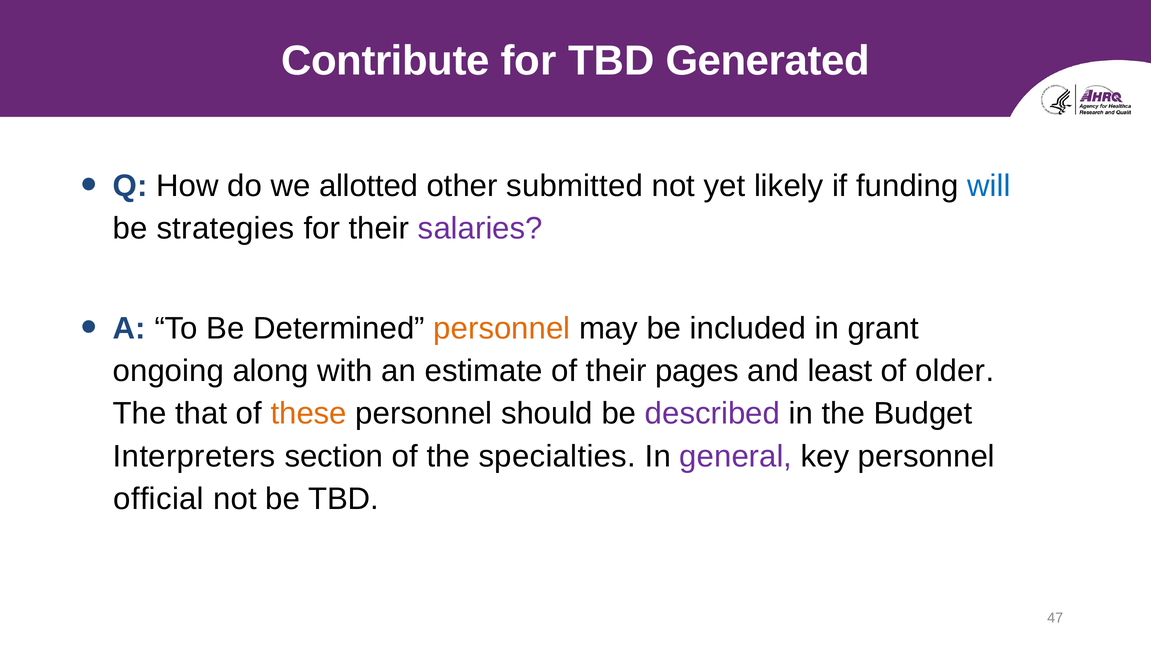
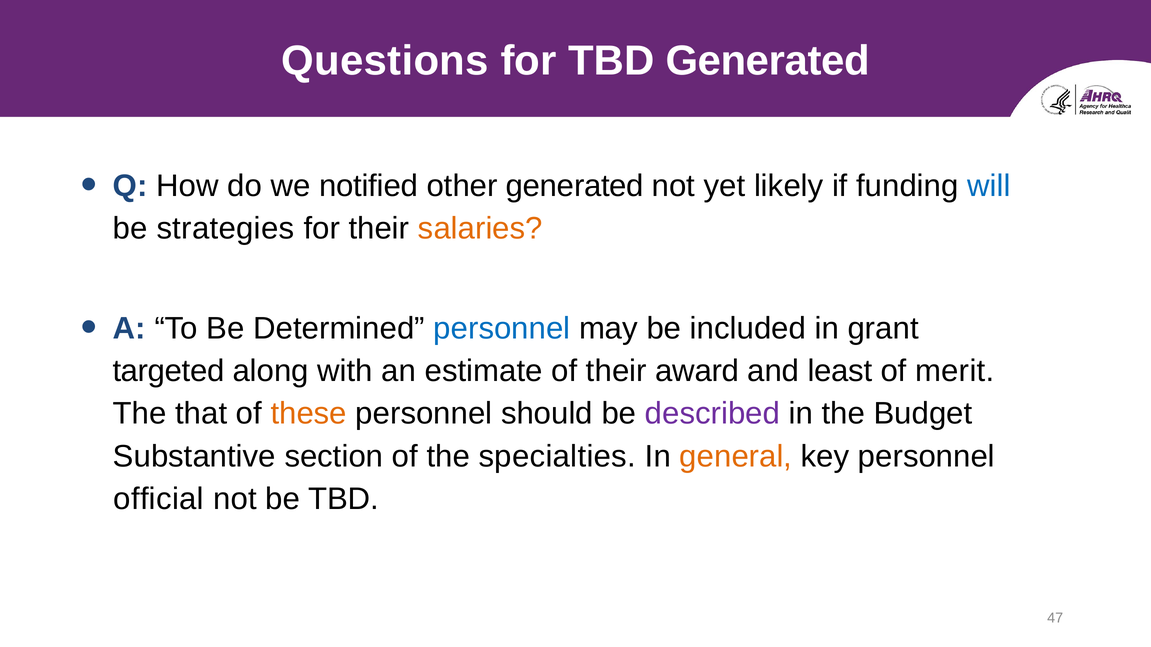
Contribute: Contribute -> Questions
allotted: allotted -> notified
other submitted: submitted -> generated
salaries colour: purple -> orange
personnel at (502, 328) colour: orange -> blue
ongoing: ongoing -> targeted
pages: pages -> award
older: older -> merit
Interpreters: Interpreters -> Substantive
general colour: purple -> orange
